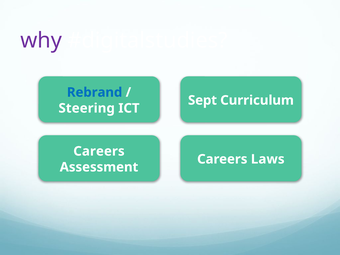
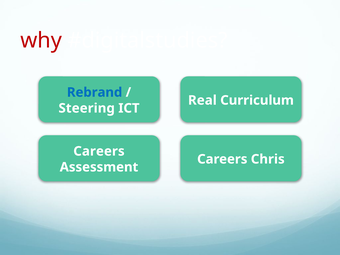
why colour: purple -> red
Sept: Sept -> Real
Laws: Laws -> Chris
